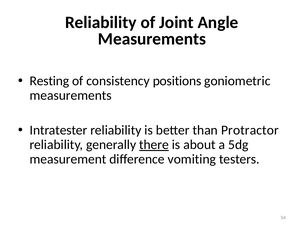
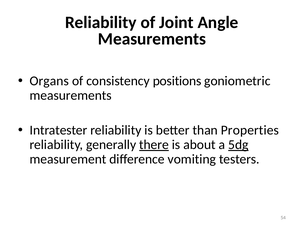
Resting: Resting -> Organs
Protractor: Protractor -> Properties
5dg underline: none -> present
